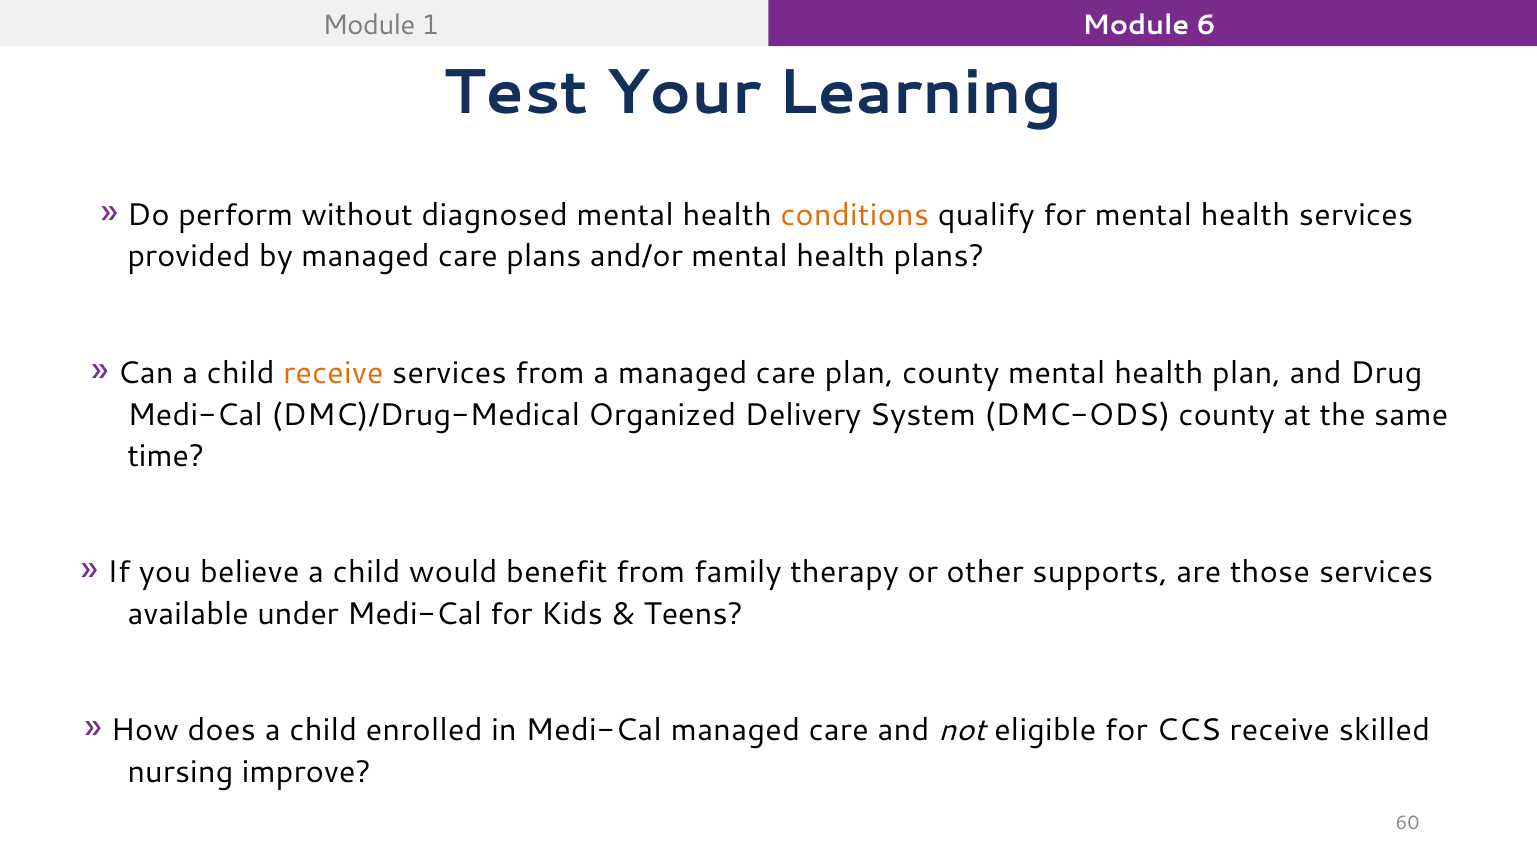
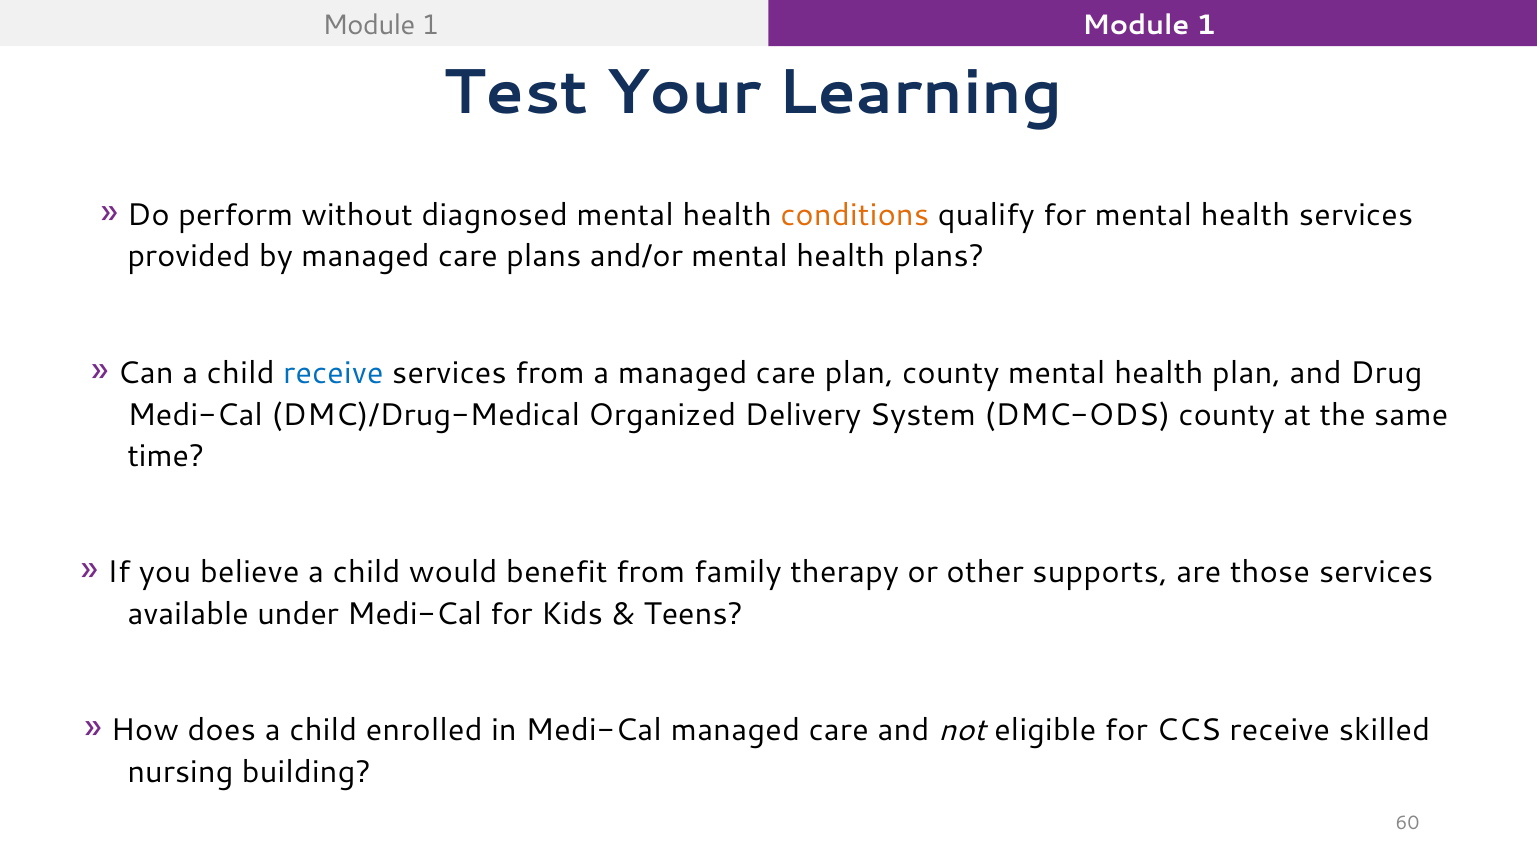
1 Module 6: 6 -> 1
receive at (333, 373) colour: orange -> blue
improve: improve -> building
